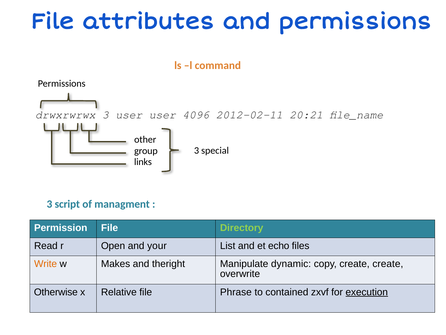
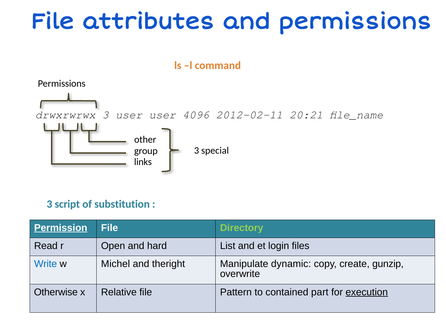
managment: managment -> substitution
Permission underline: none -> present
your: your -> hard
echo: echo -> login
Write colour: orange -> blue
Makes: Makes -> Michel
create create: create -> gunzip
Phrase: Phrase -> Pattern
zxvf: zxvf -> part
